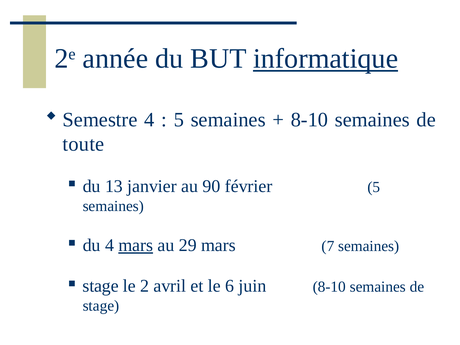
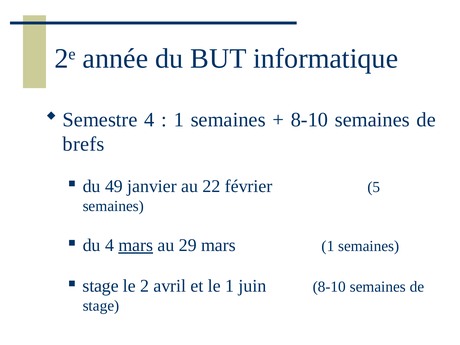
informatique underline: present -> none
5 at (179, 120): 5 -> 1
toute: toute -> brefs
13: 13 -> 49
90: 90 -> 22
mars 7: 7 -> 1
le 6: 6 -> 1
